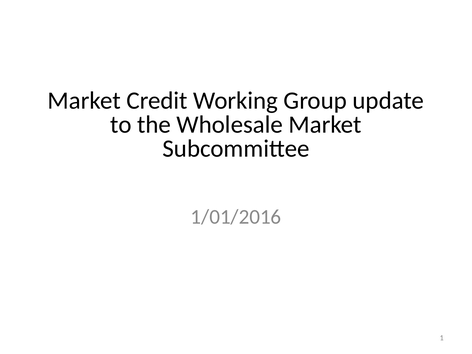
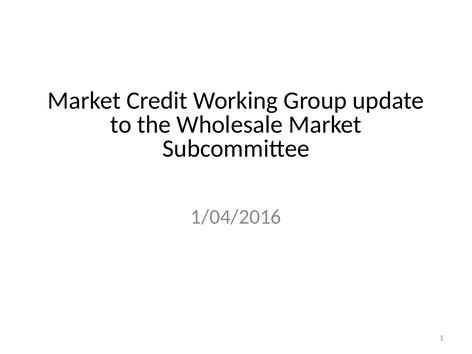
1/01/2016: 1/01/2016 -> 1/04/2016
